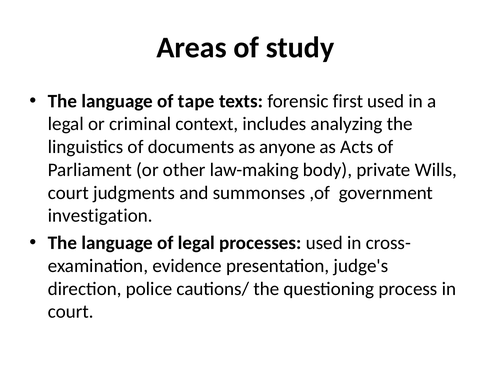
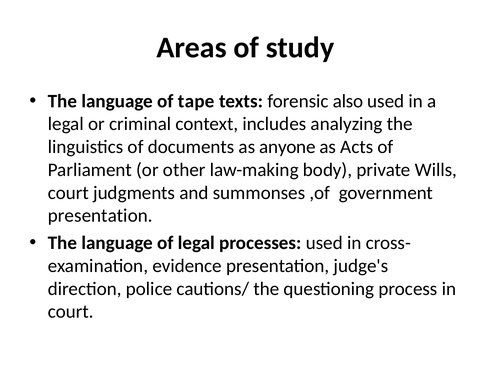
first: first -> also
investigation at (100, 216): investigation -> presentation
